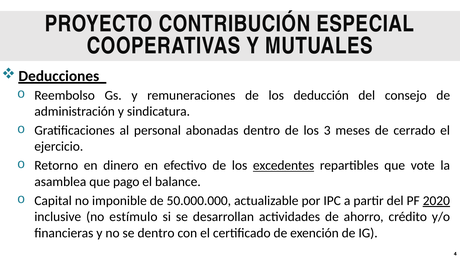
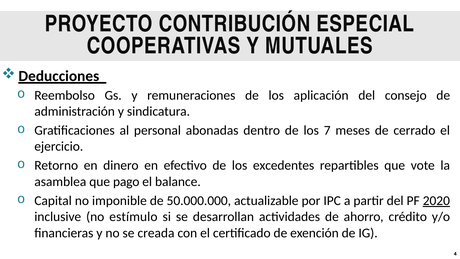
deducción: deducción -> aplicación
3: 3 -> 7
excedentes underline: present -> none
se dentro: dentro -> creada
